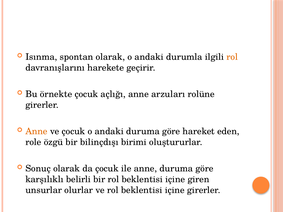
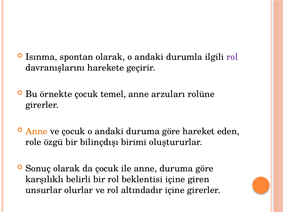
rol at (232, 57) colour: orange -> purple
açlığı: açlığı -> temel
ve rol beklentisi: beklentisi -> altındadır
